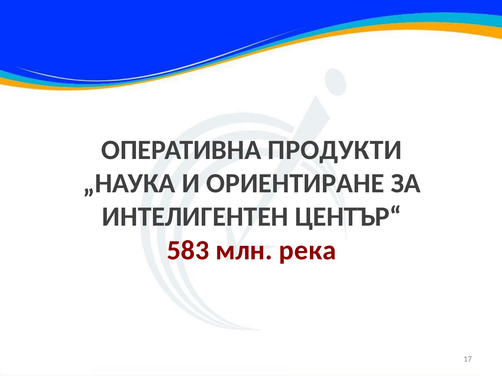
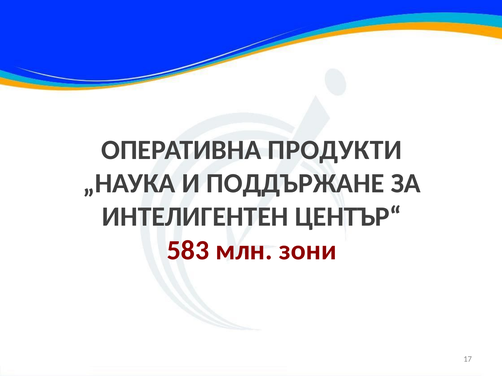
ОРИЕНТИРАНЕ: ОРИЕНТИРАНЕ -> ПОДДЪРЖАНЕ
река: река -> зони
